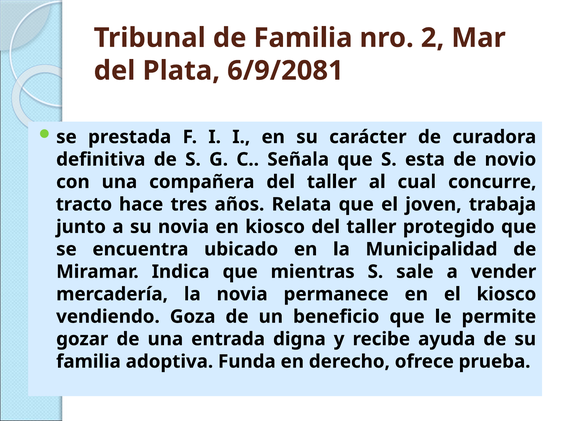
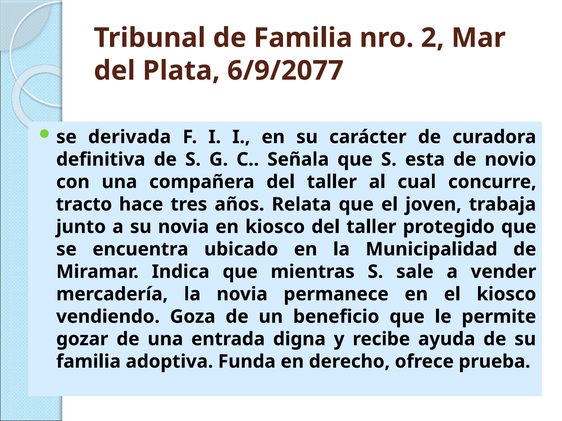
6/9/2081: 6/9/2081 -> 6/9/2077
prestada: prestada -> derivada
